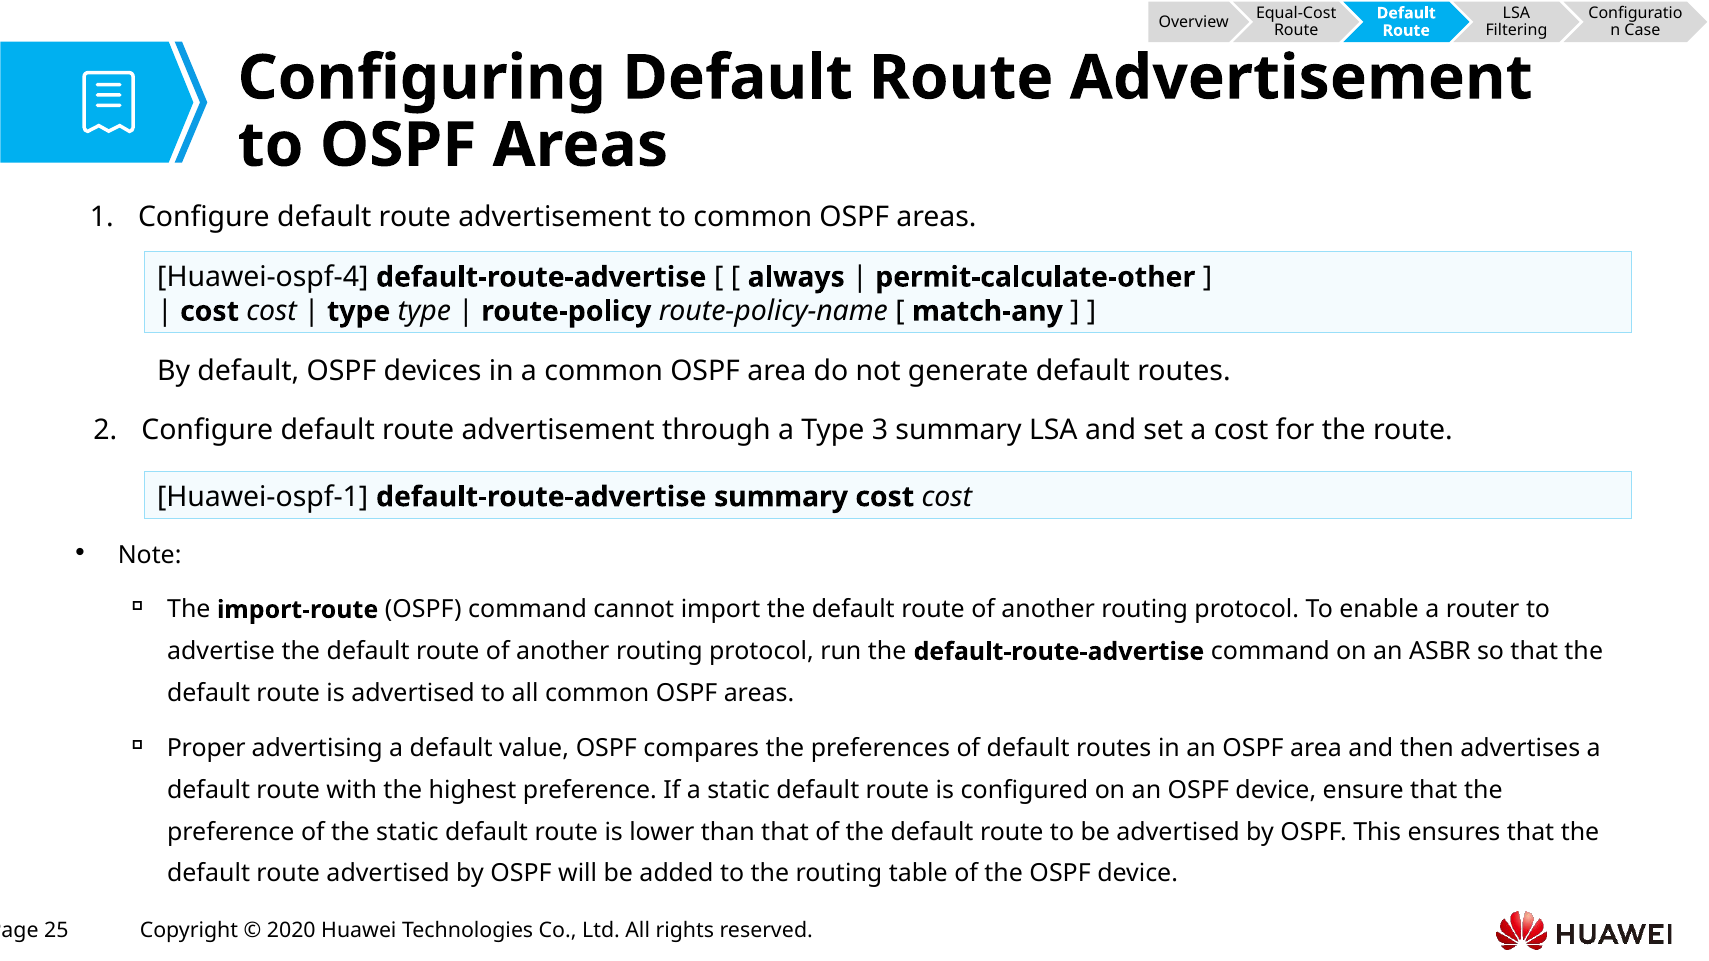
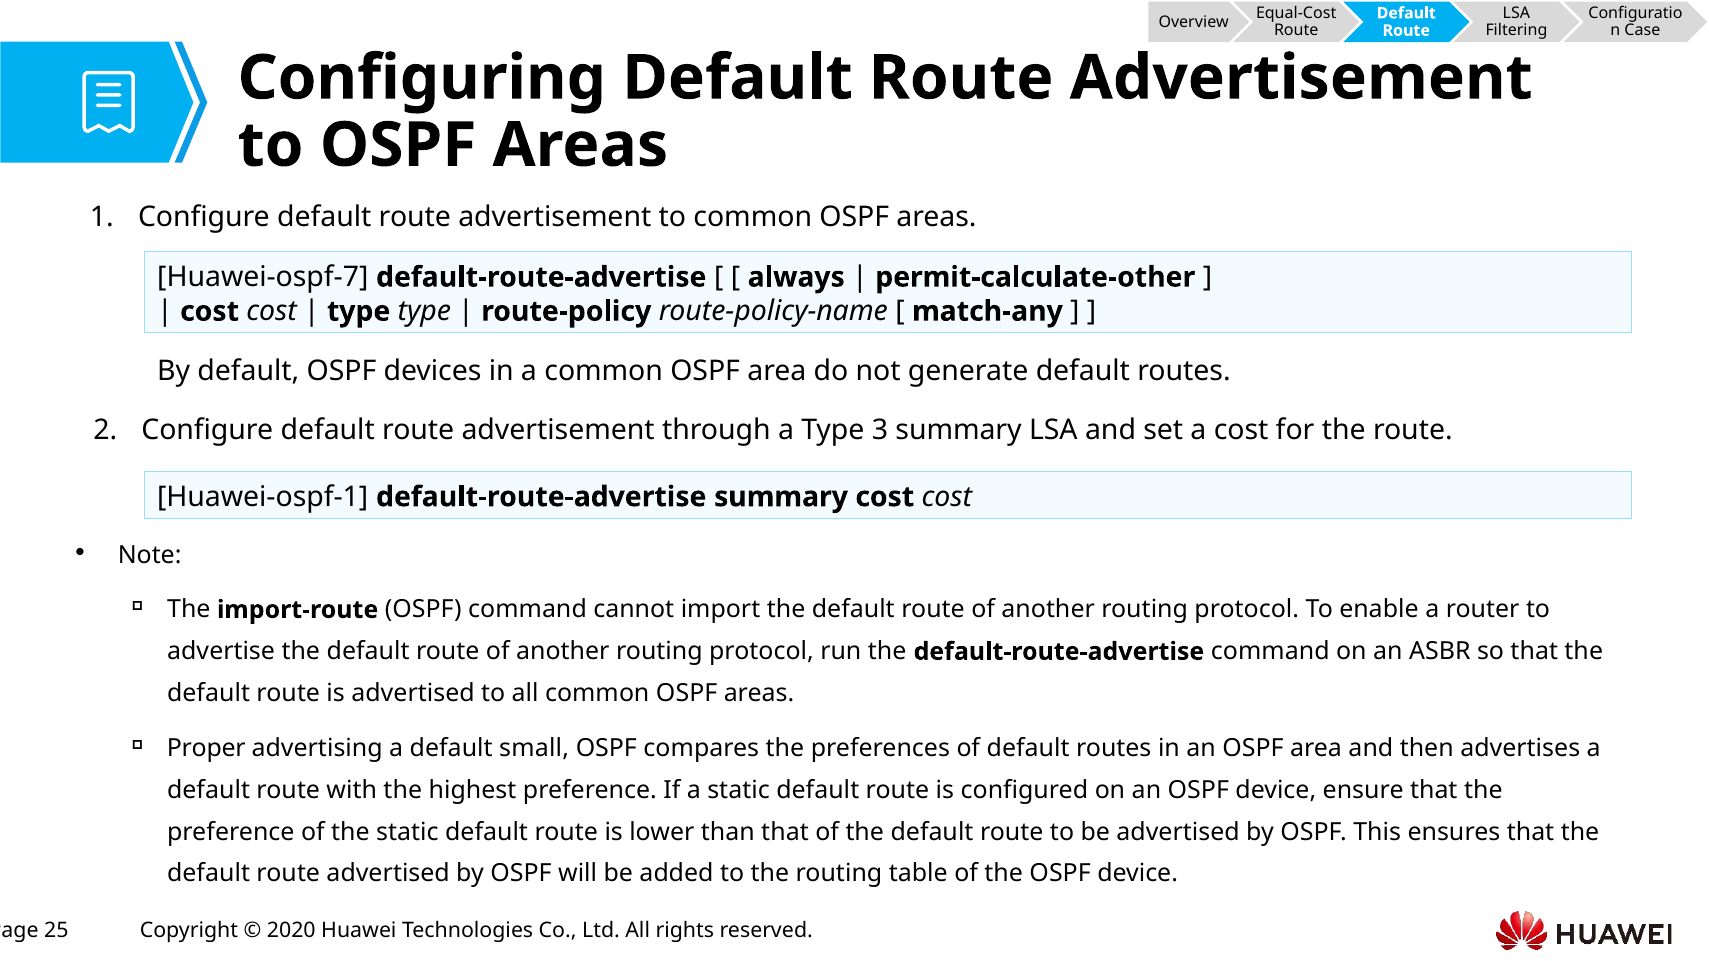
Huawei-ospf-4: Huawei-ospf-4 -> Huawei-ospf-7
value: value -> small
